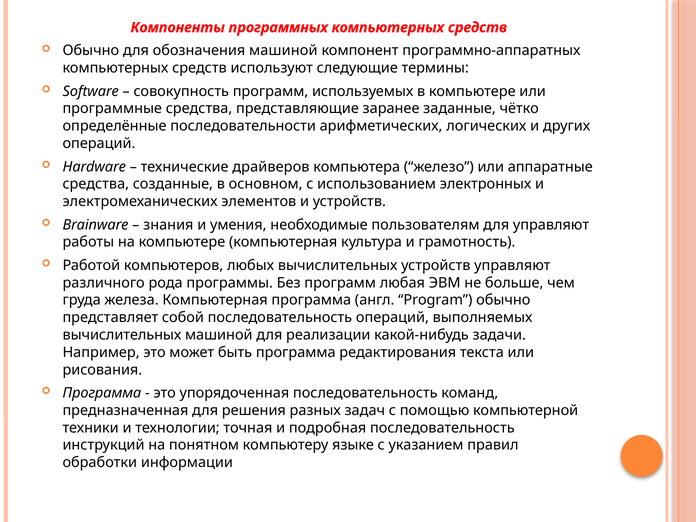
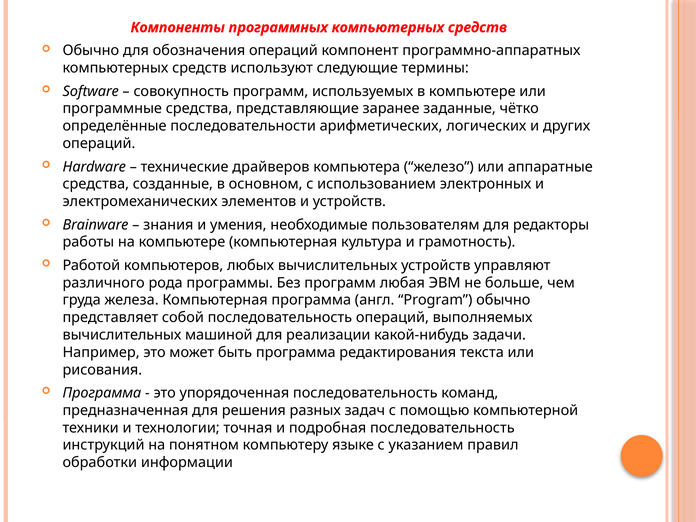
обозначения машиной: машиной -> операций
для управляют: управляют -> редакторы
